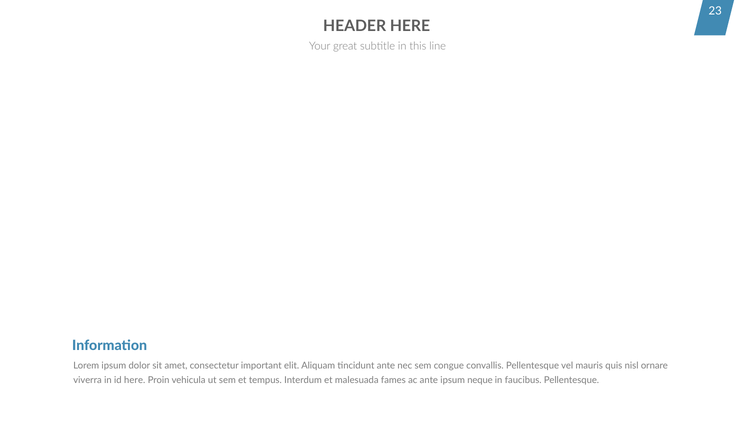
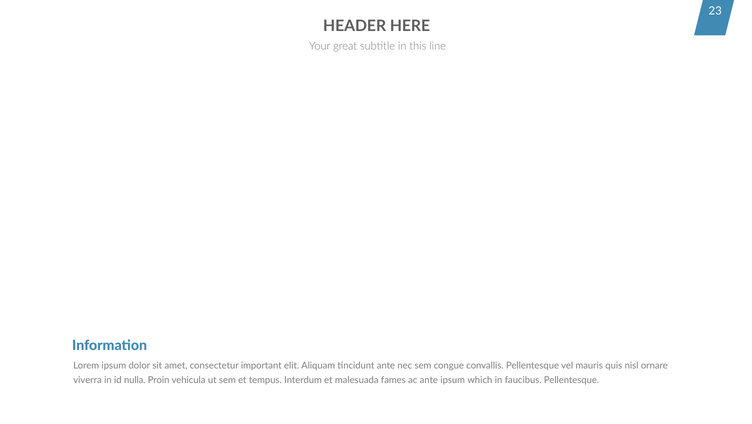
id here: here -> nulla
neque: neque -> which
